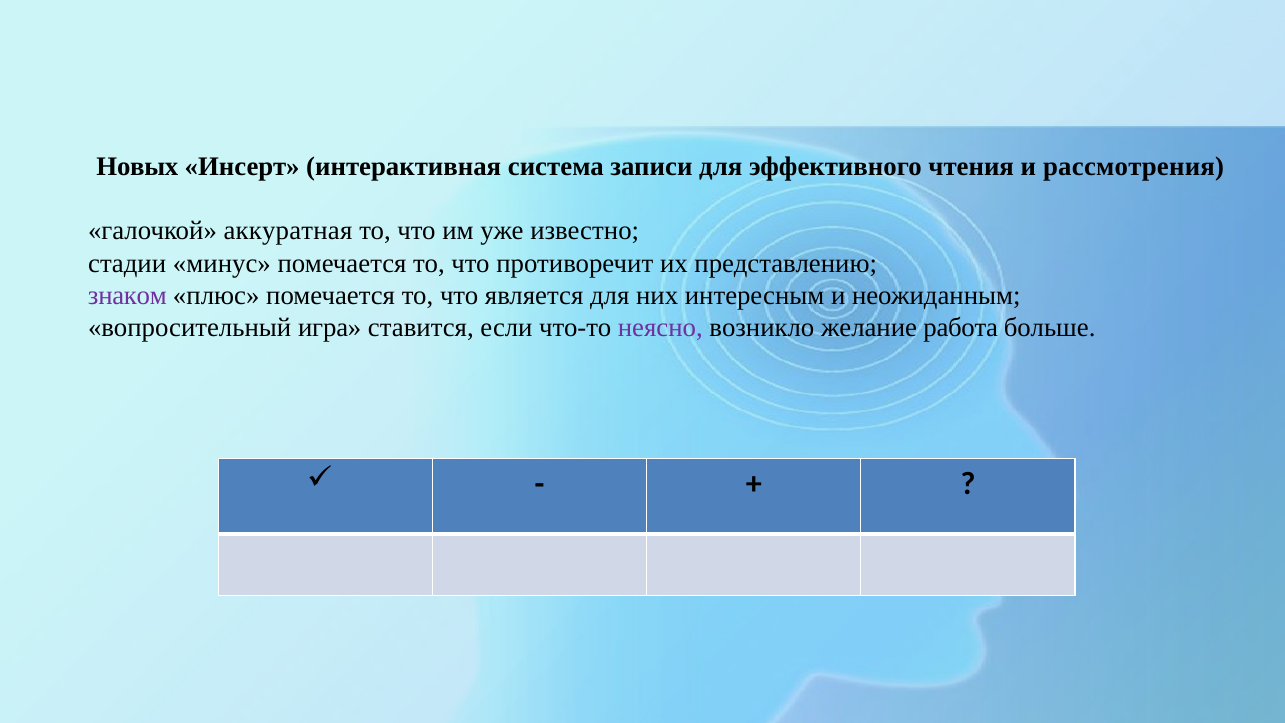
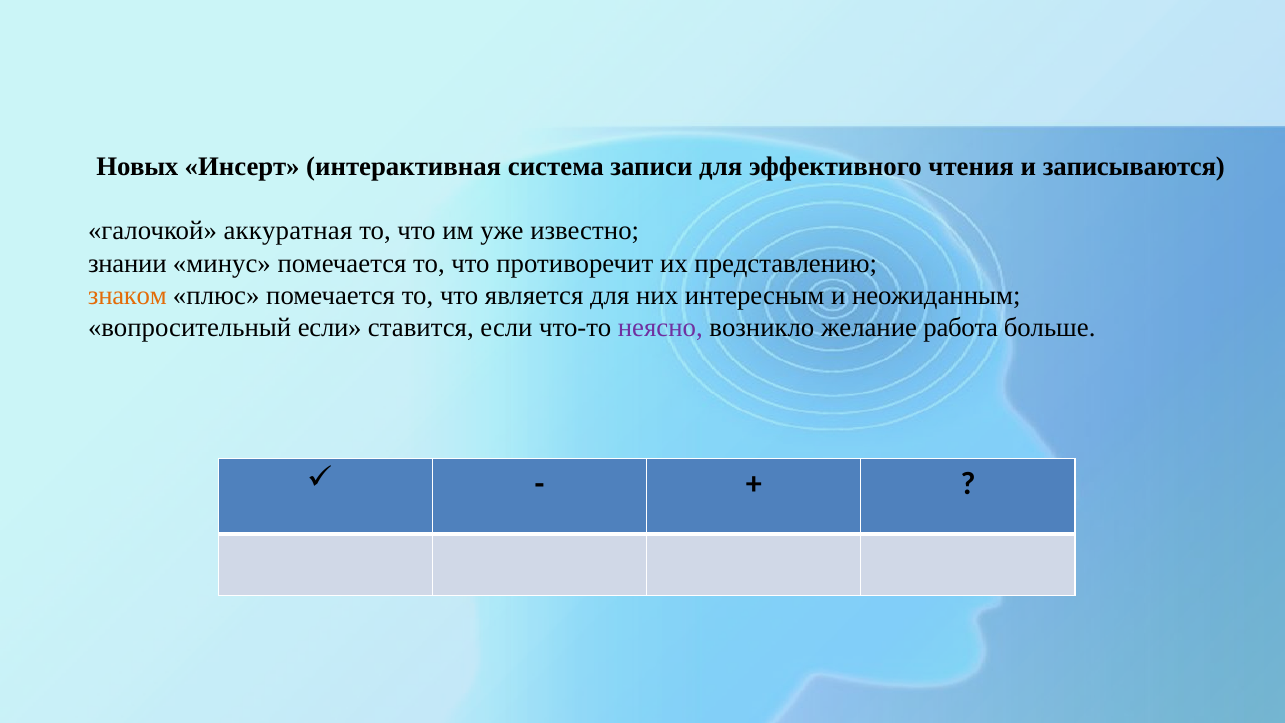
рассмотрения: рассмотрения -> записываются
стадии: стадии -> знании
знаком colour: purple -> orange
вопросительный игра: игра -> если
